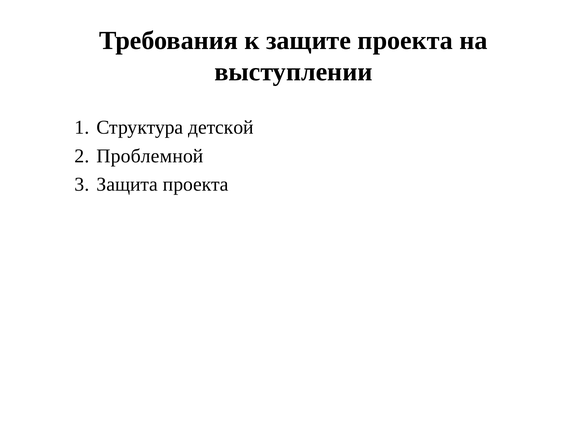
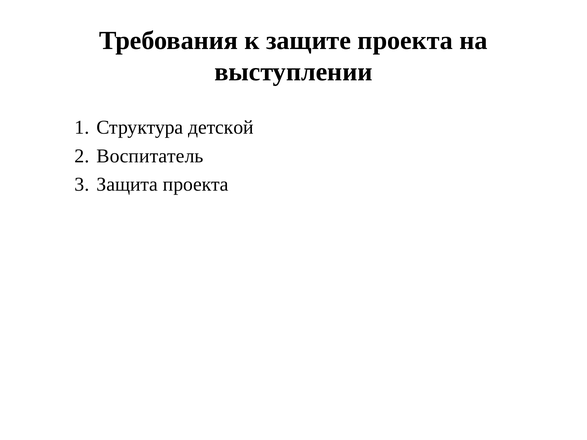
Проблемной: Проблемной -> Воспитатель
